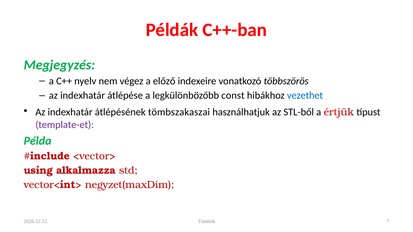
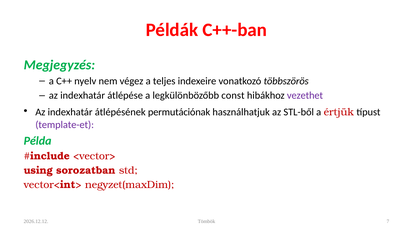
előző: előző -> teljes
vezethet colour: blue -> purple
tömbszakaszai: tömbszakaszai -> permutációnak
alkalmazza: alkalmazza -> sorozatban
